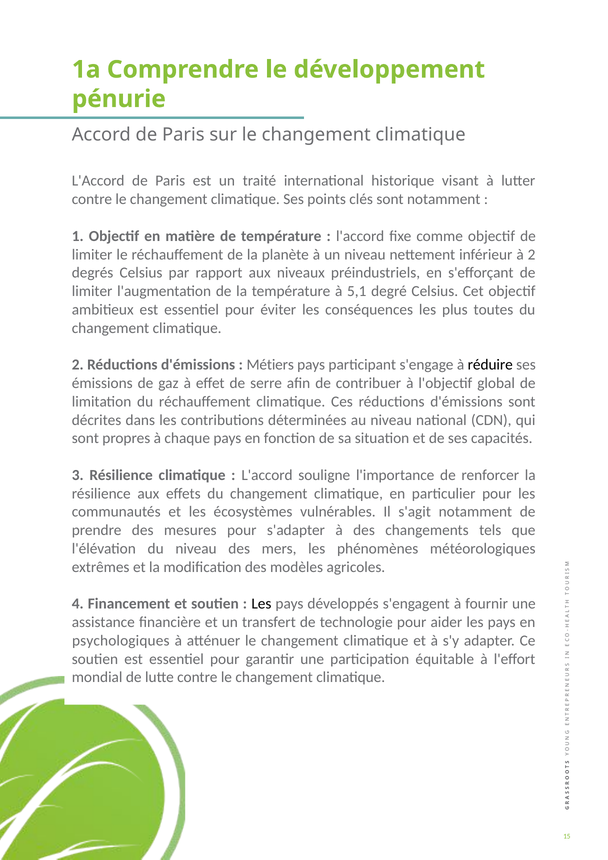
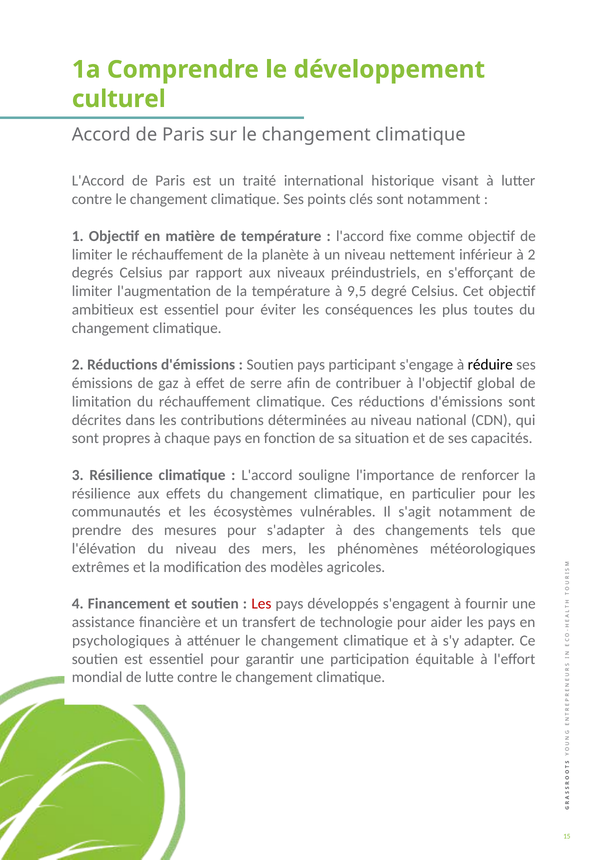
pénurie: pénurie -> culturel
5,1: 5,1 -> 9,5
Métiers at (270, 365): Métiers -> Soutien
Les at (261, 604) colour: black -> red
